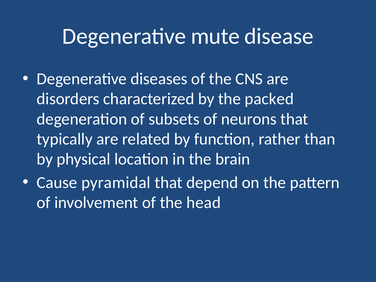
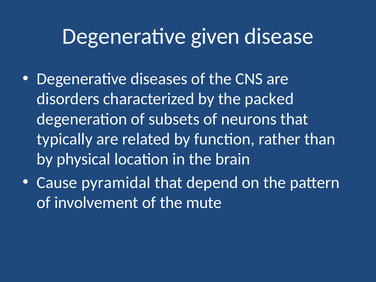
mute: mute -> given
head: head -> mute
